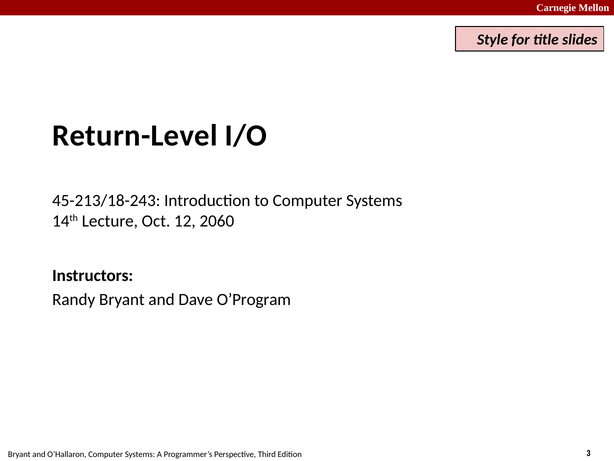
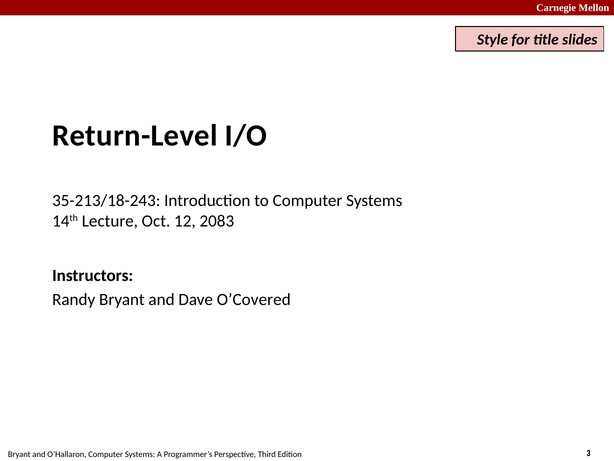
45-213/18-243: 45-213/18-243 -> 35-213/18-243
2060: 2060 -> 2083
O’Program: O’Program -> O’Covered
